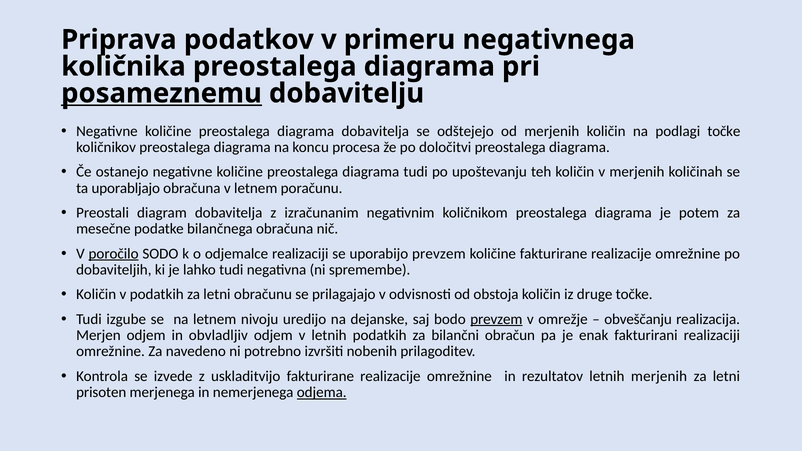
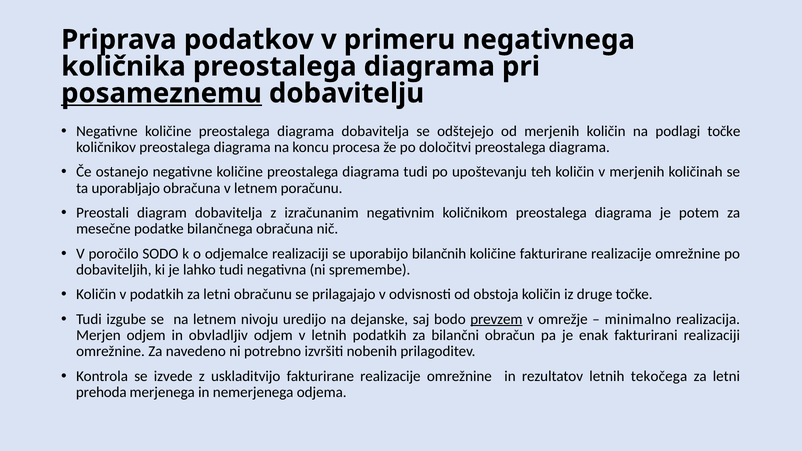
poročilo underline: present -> none
uporabijo prevzem: prevzem -> bilančnih
obveščanju: obveščanju -> minimalno
letnih merjenih: merjenih -> tekočega
prisoten: prisoten -> prehoda
odjema underline: present -> none
